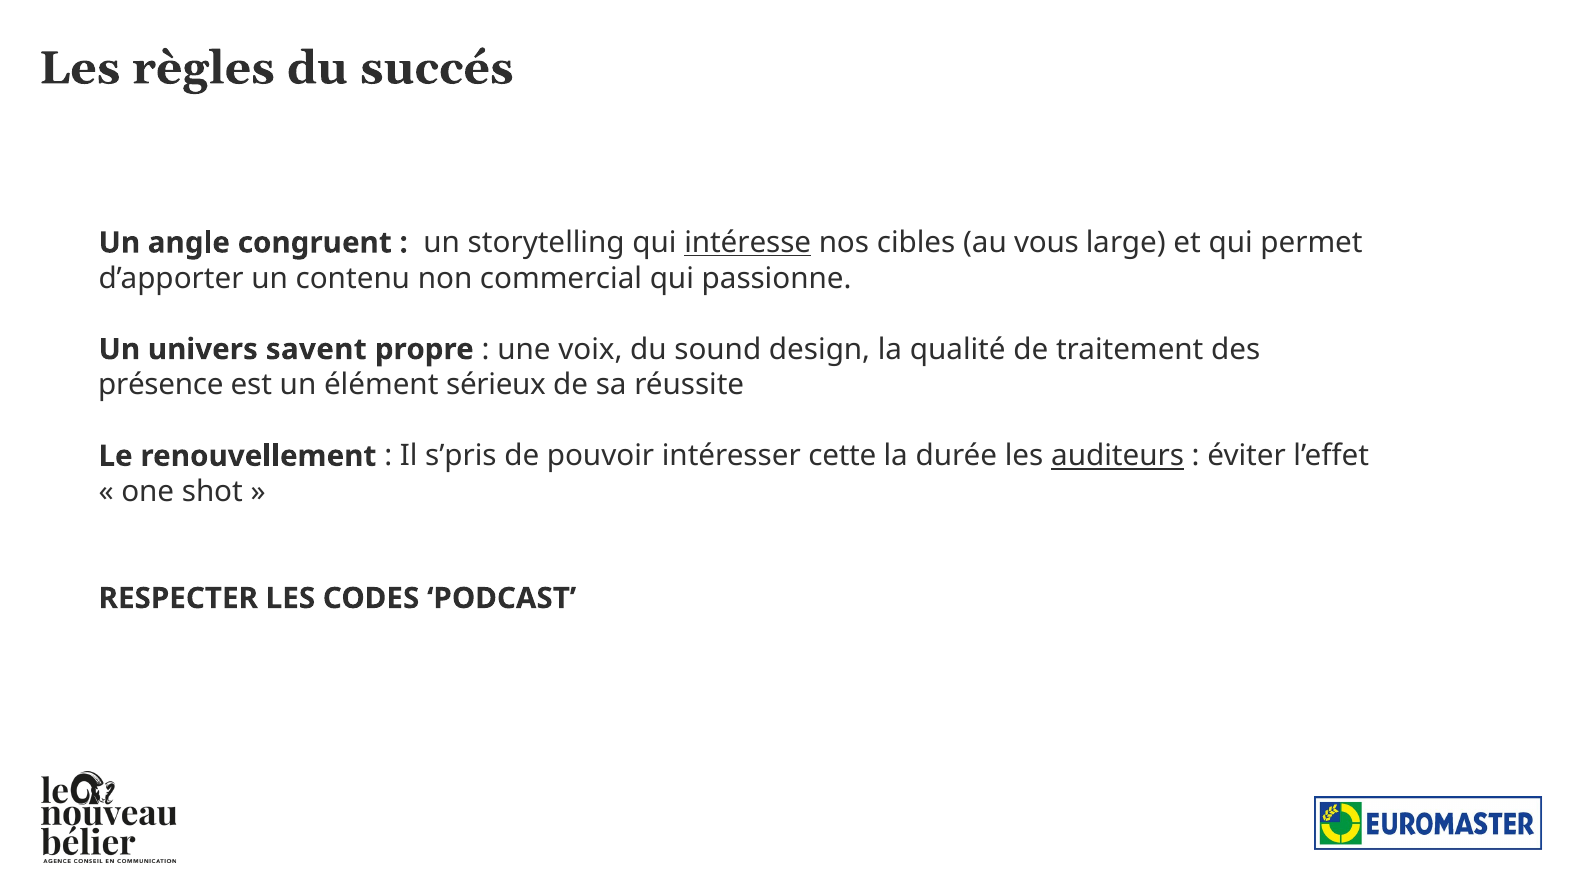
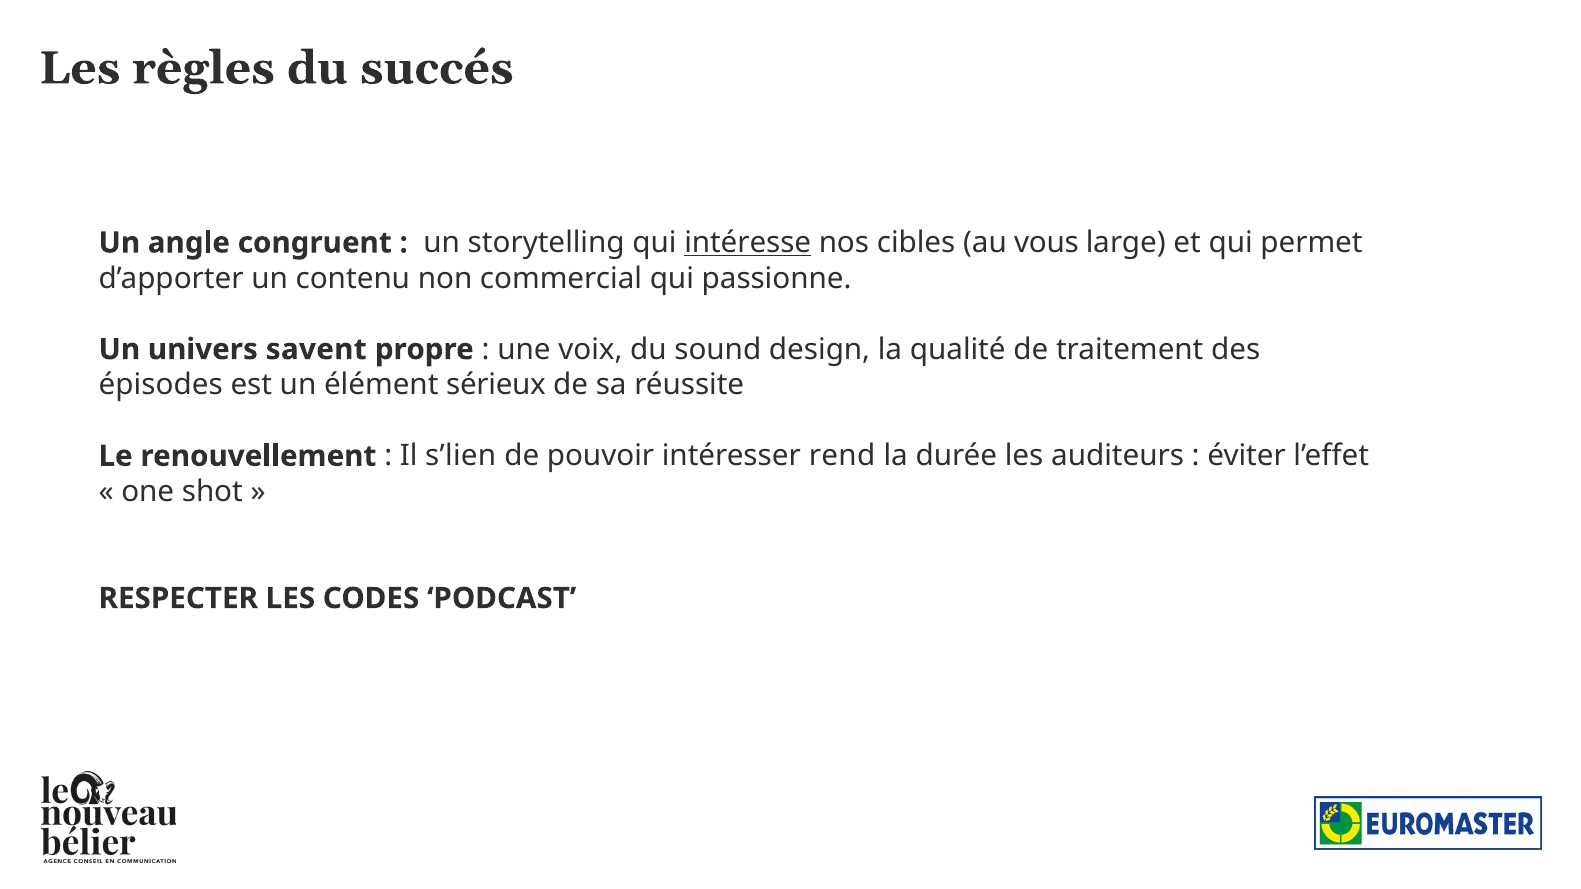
présence: présence -> épisodes
s’pris: s’pris -> s’lien
cette: cette -> rend
auditeurs underline: present -> none
